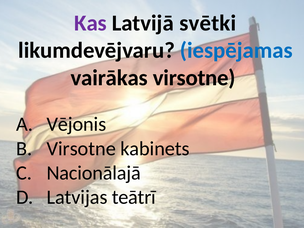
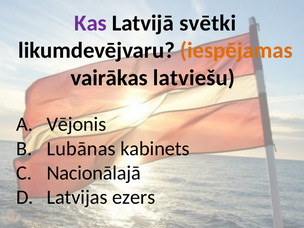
iespējamas colour: blue -> orange
vairākas virsotne: virsotne -> latviešu
Virsotne at (81, 149): Virsotne -> Lubānas
teātrī: teātrī -> ezers
